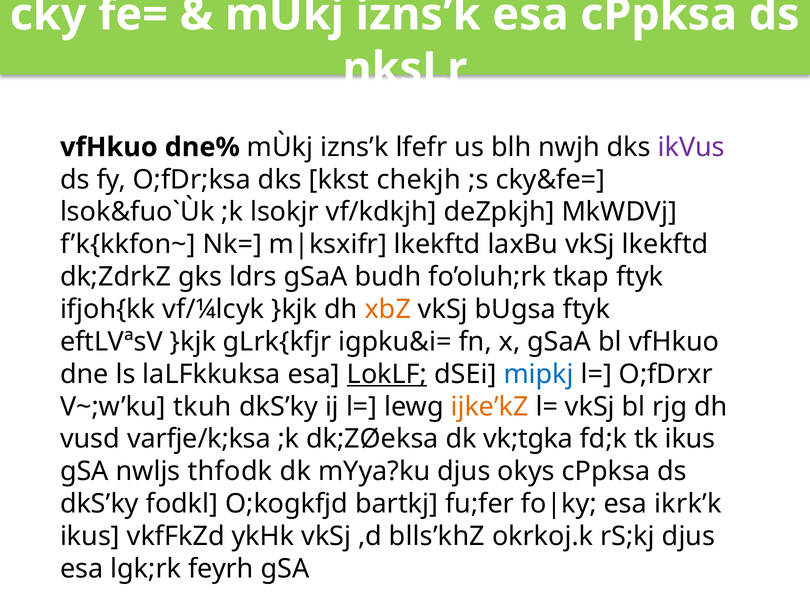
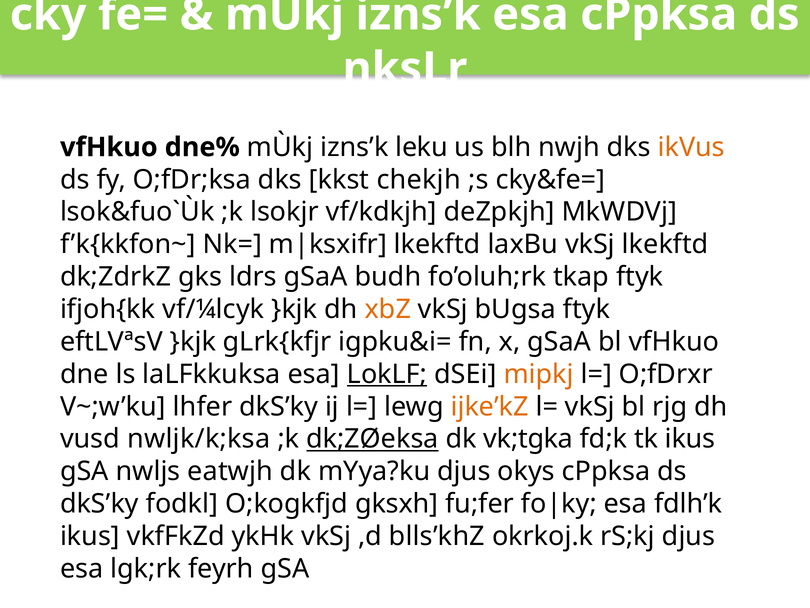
lfefr: lfefr -> leku
ikVus colour: purple -> orange
mipkj colour: blue -> orange
tkuh: tkuh -> lhfer
varfje/k;ksa: varfje/k;ksa -> nwljk/k;ksa
dk;ZØeksa underline: none -> present
thfodk: thfodk -> eatwjh
bartkj: bartkj -> gksxh
ikrk’k: ikrk’k -> fdlh’k
